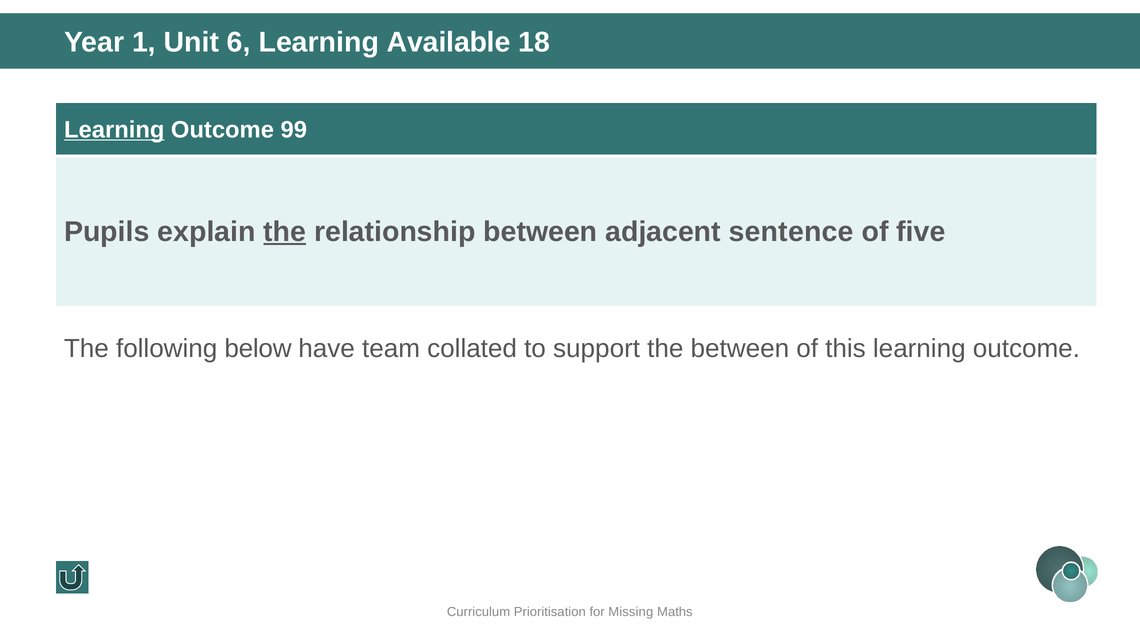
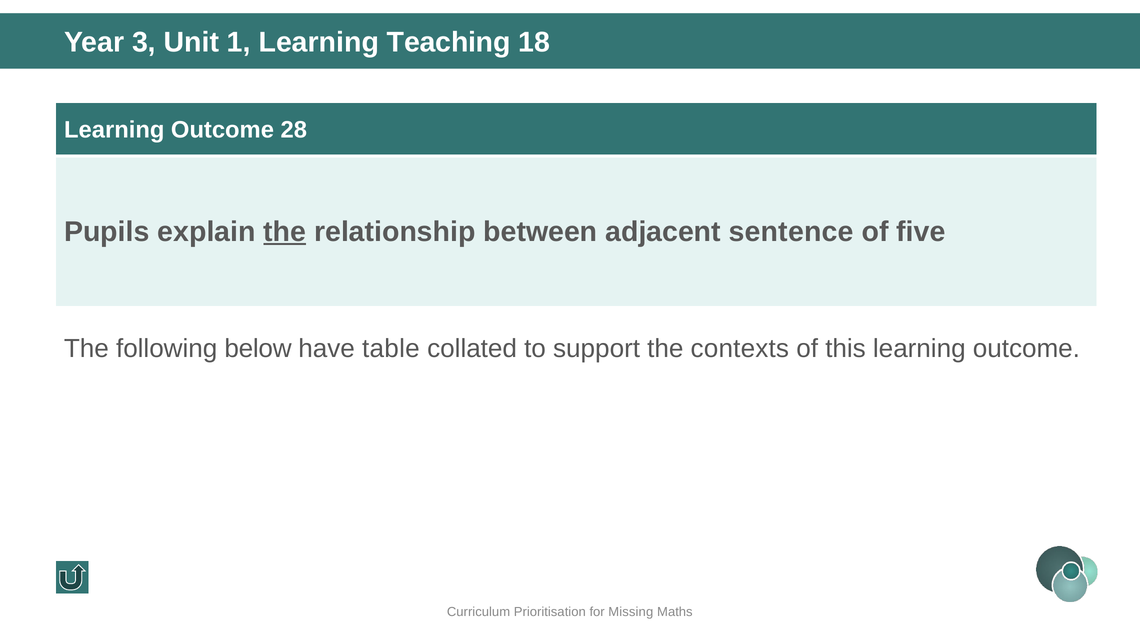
1: 1 -> 3
6: 6 -> 1
Available: Available -> Teaching
Learning at (114, 130) underline: present -> none
99: 99 -> 28
team: team -> table
the between: between -> contexts
